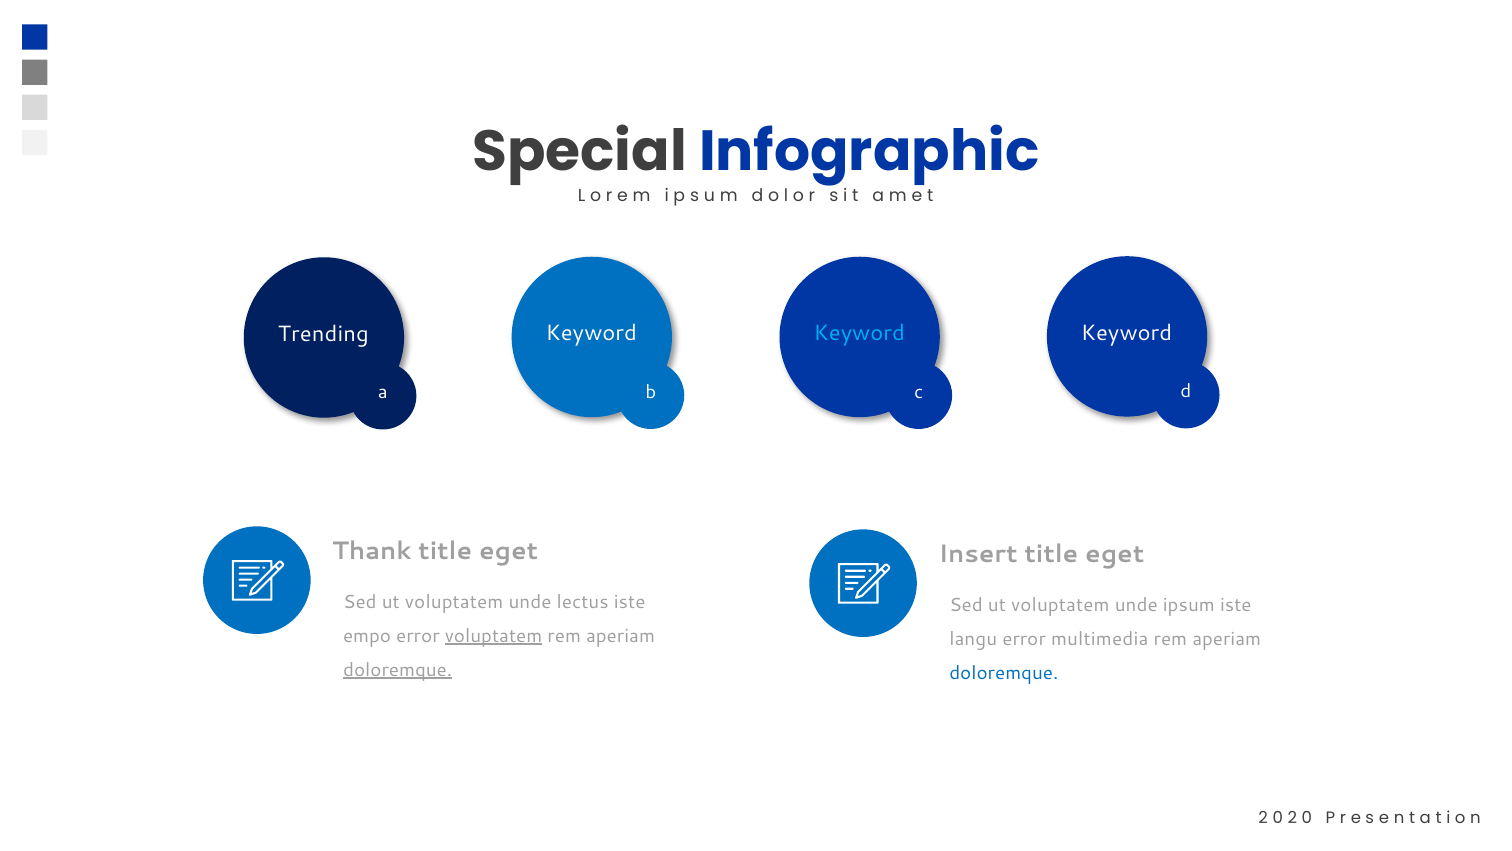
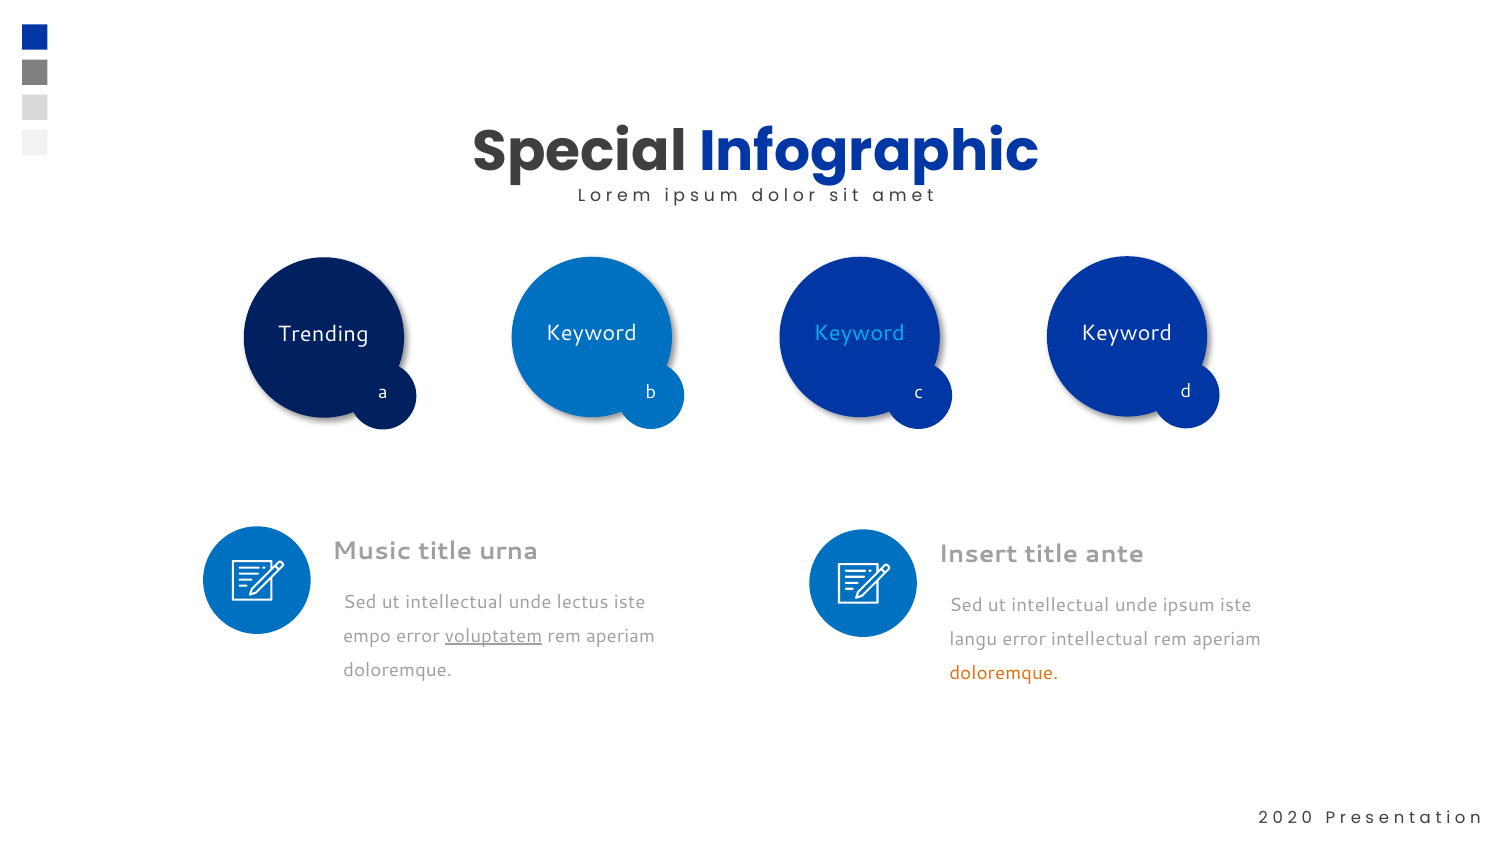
Thank: Thank -> Music
eget at (509, 551): eget -> urna
Insert title eget: eget -> ante
voluptatem at (454, 601): voluptatem -> intellectual
voluptatem at (1060, 605): voluptatem -> intellectual
error multimedia: multimedia -> intellectual
doloremque at (398, 670) underline: present -> none
doloremque at (1004, 673) colour: blue -> orange
